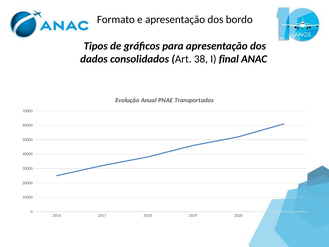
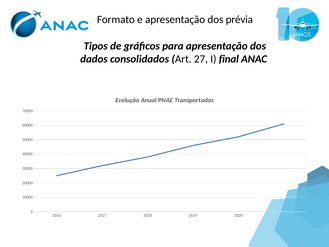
bordo: bordo -> prévia
38: 38 -> 27
